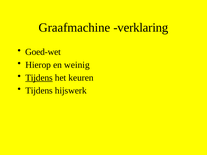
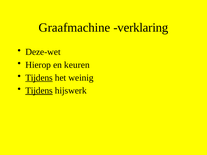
Goed-wet: Goed-wet -> Deze-wet
weinig: weinig -> keuren
keuren: keuren -> weinig
Tijdens at (39, 91) underline: none -> present
